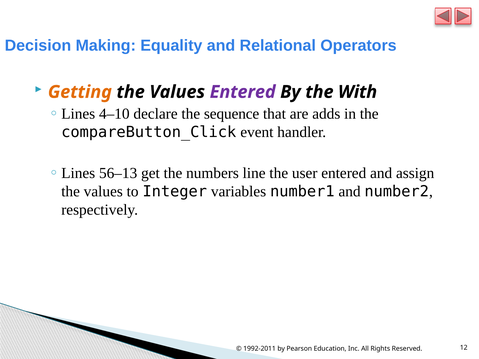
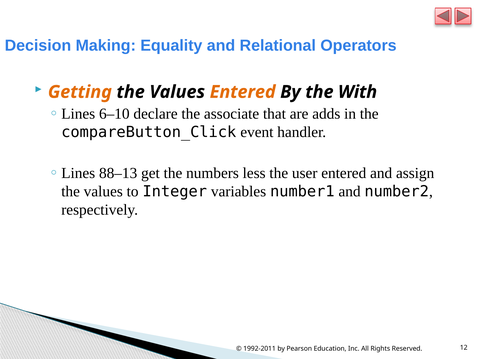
Entered at (243, 92) colour: purple -> orange
4–10: 4–10 -> 6–10
sequence: sequence -> associate
56–13: 56–13 -> 88–13
line: line -> less
